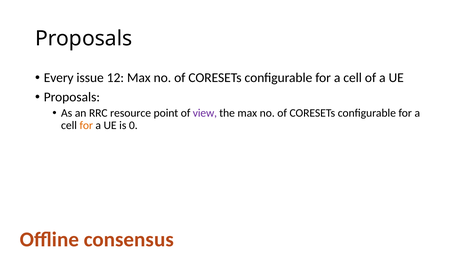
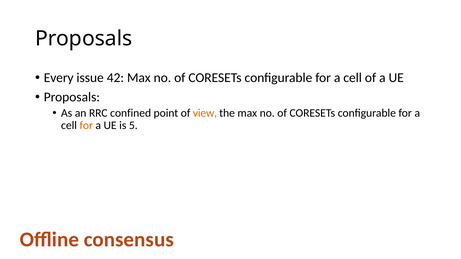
12: 12 -> 42
resource: resource -> confined
view colour: purple -> orange
0: 0 -> 5
